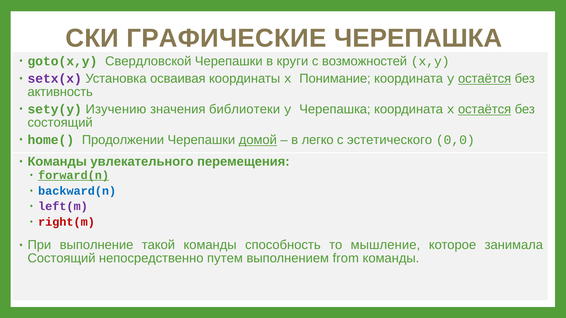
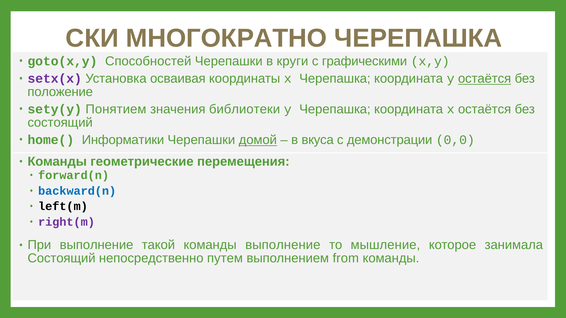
ГРАФИЧЕСКИЕ: ГРАФИЧЕСКИЕ -> МНОГОКРАТНО
Свердловской: Свердловской -> Способностей
возможностей: возможностей -> графическими
x Понимание: Понимание -> Черепашка
активность: активность -> положение
Изучению: Изучению -> Понятием
остаётся at (485, 109) underline: present -> none
Продолжении: Продолжении -> Информатики
легко: легко -> вкуса
эстетического: эстетического -> демонстрации
увлекательного: увлекательного -> геометрические
forward(n underline: present -> none
left(m colour: purple -> black
right(m colour: red -> purple
команды способность: способность -> выполнение
